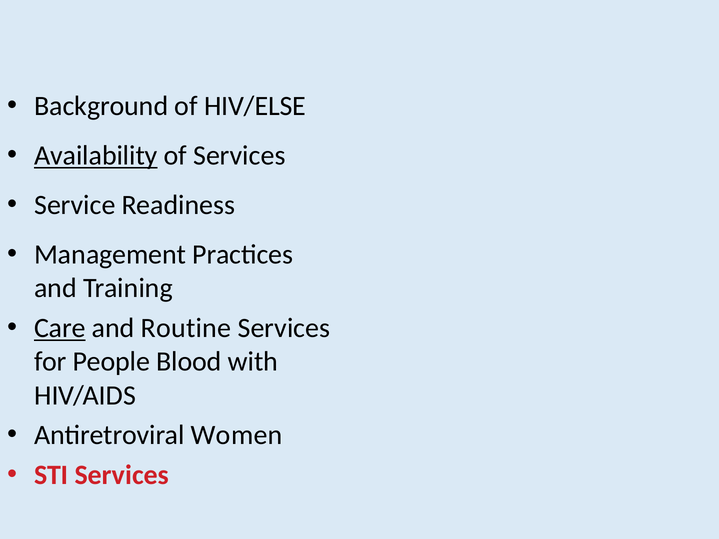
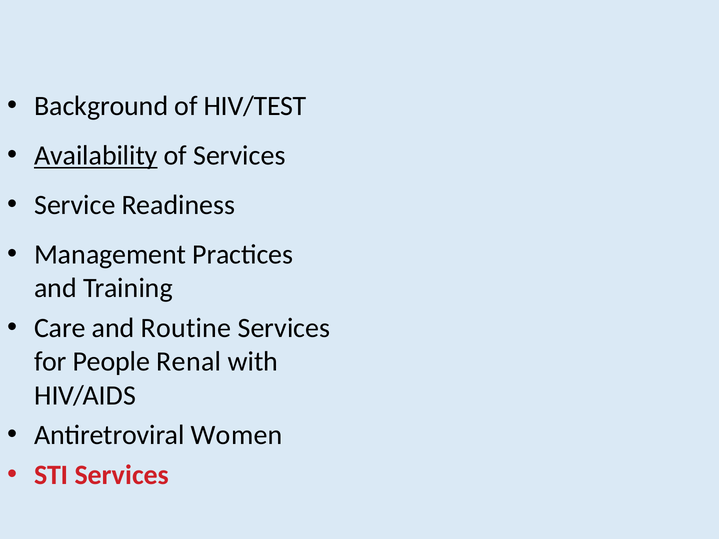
HIV/ELSE: HIV/ELSE -> HIV/TEST
Care underline: present -> none
Blood: Blood -> Renal
